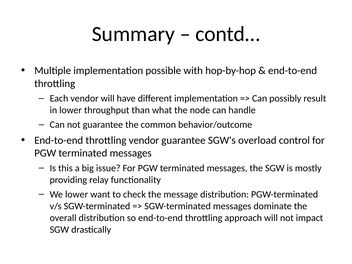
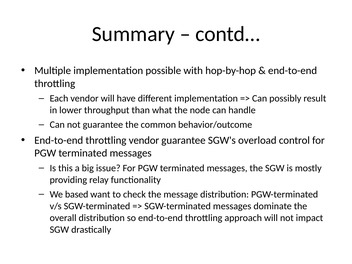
We lower: lower -> based
